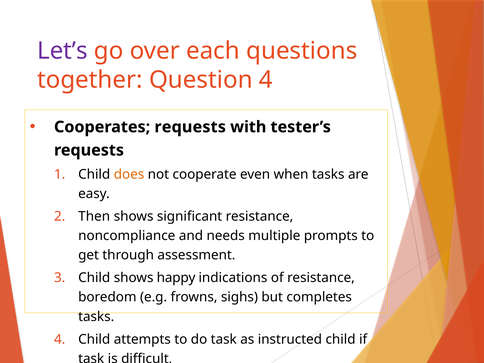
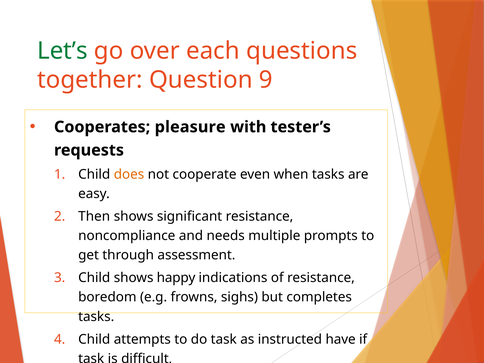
Let’s colour: purple -> green
Question 4: 4 -> 9
Cooperates requests: requests -> pleasure
instructed child: child -> have
